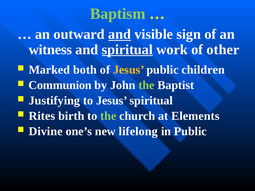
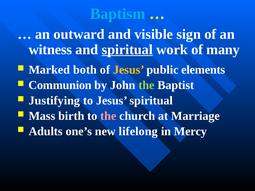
Baptism colour: light green -> light blue
and at (120, 34) underline: present -> none
other: other -> many
children: children -> elements
Rites: Rites -> Mass
the at (108, 116) colour: light green -> pink
Elements: Elements -> Marriage
Divine: Divine -> Adults
in Public: Public -> Mercy
